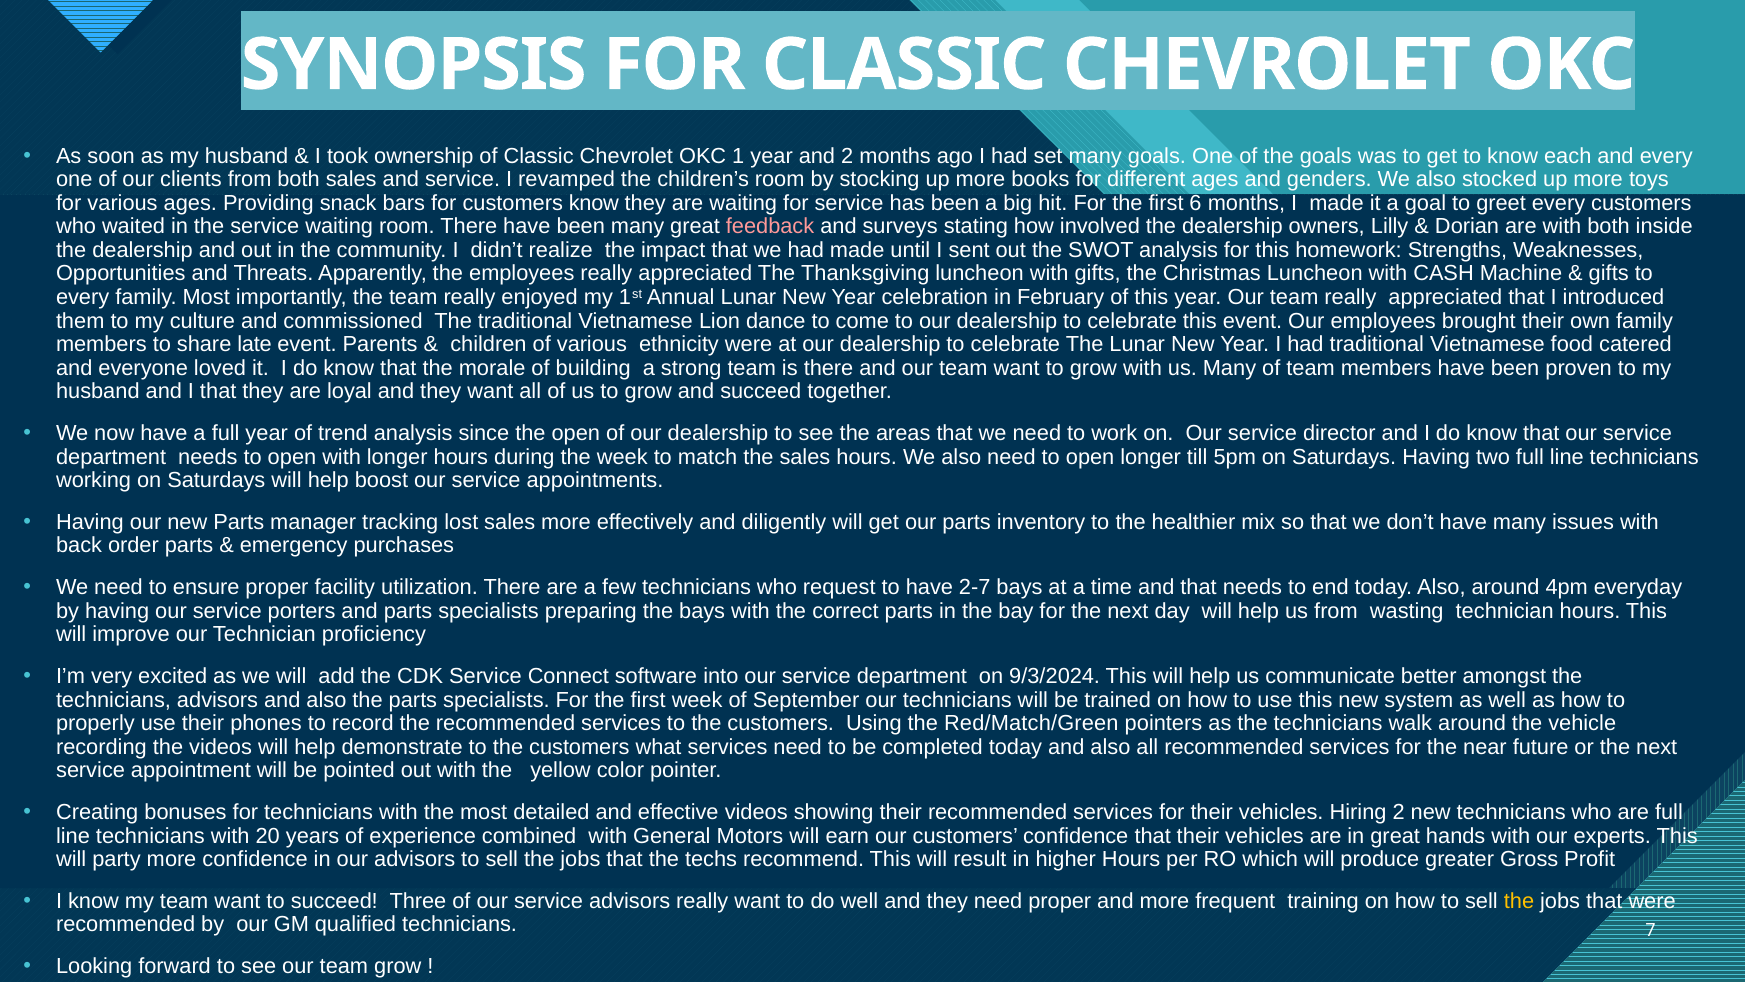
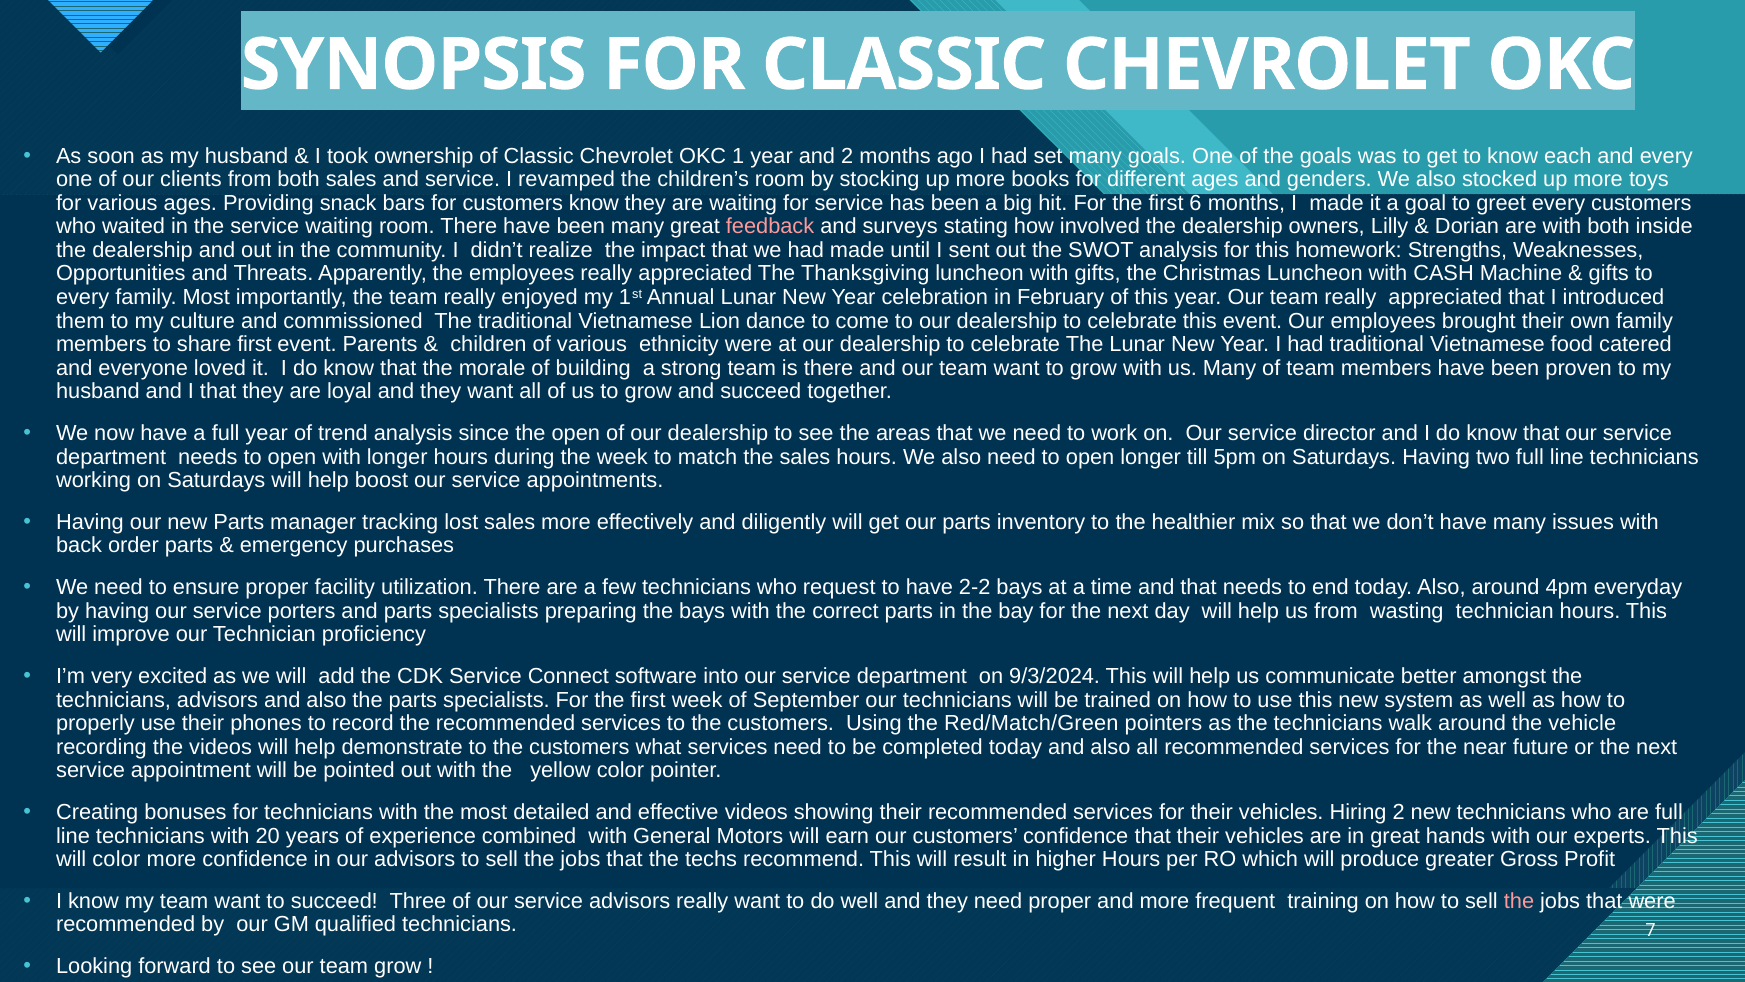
share late: late -> first
2-7: 2-7 -> 2-2
will party: party -> color
the at (1519, 901) colour: yellow -> pink
